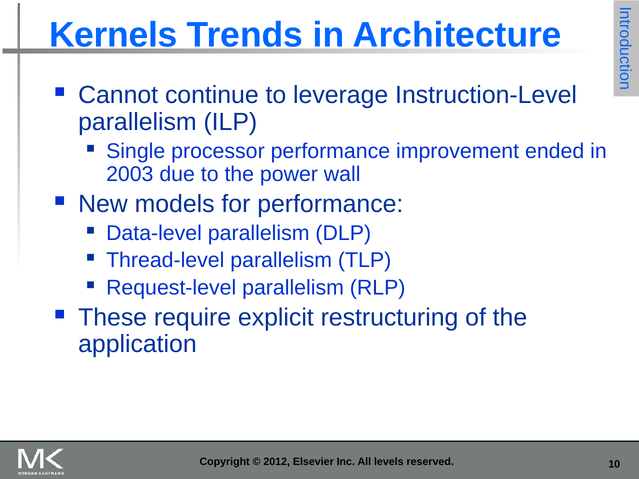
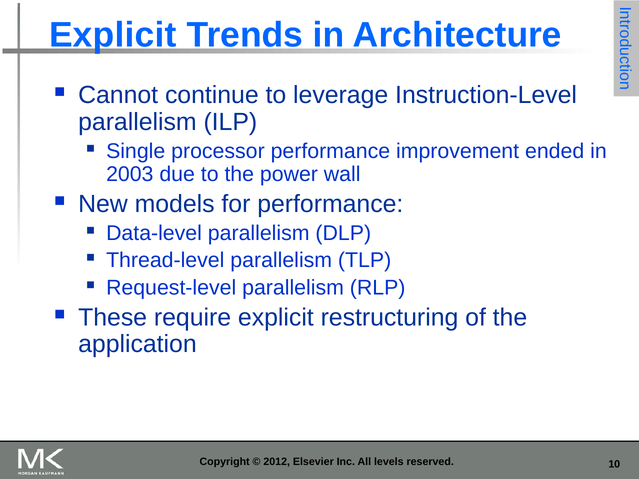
Kernels at (113, 35): Kernels -> Explicit
